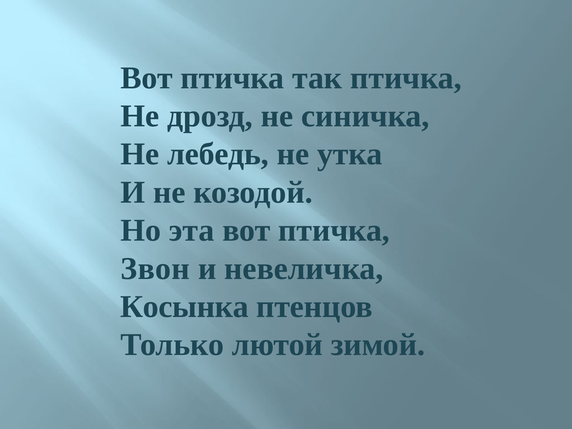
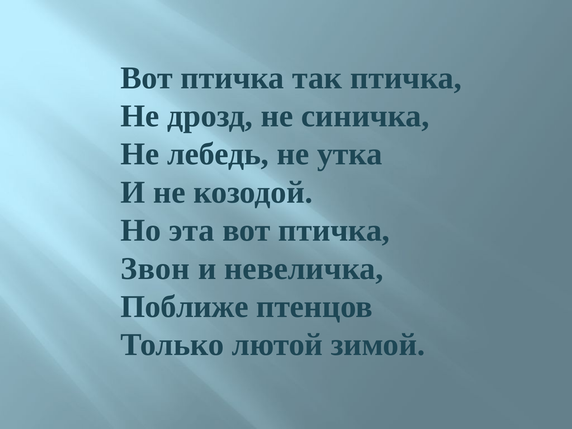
Косынка: Косынка -> Поближе
